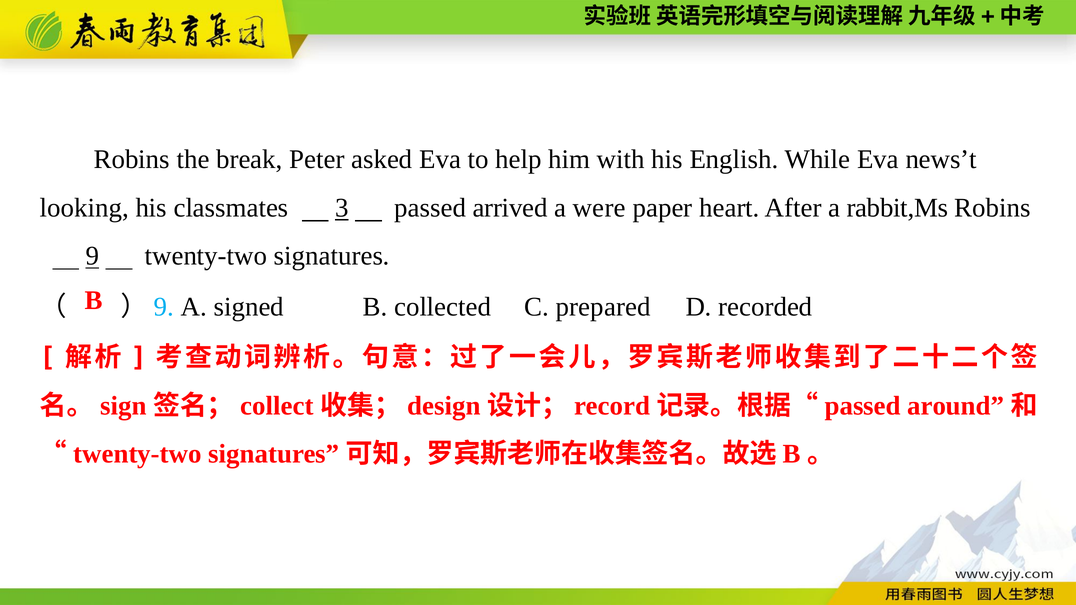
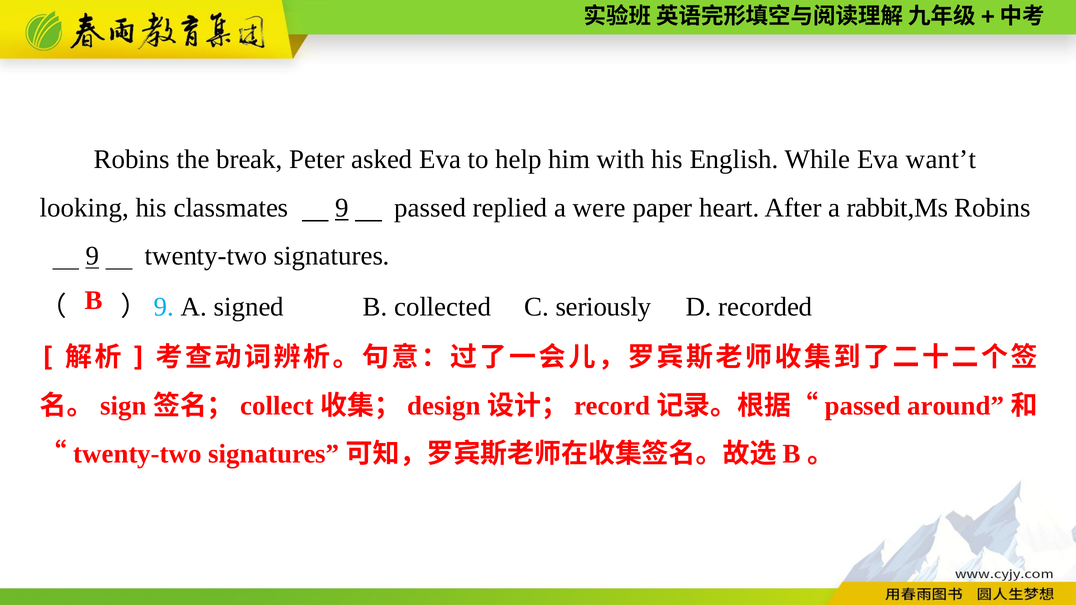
news’t: news’t -> want’t
classmates 3: 3 -> 9
arrived: arrived -> replied
prepared: prepared -> seriously
